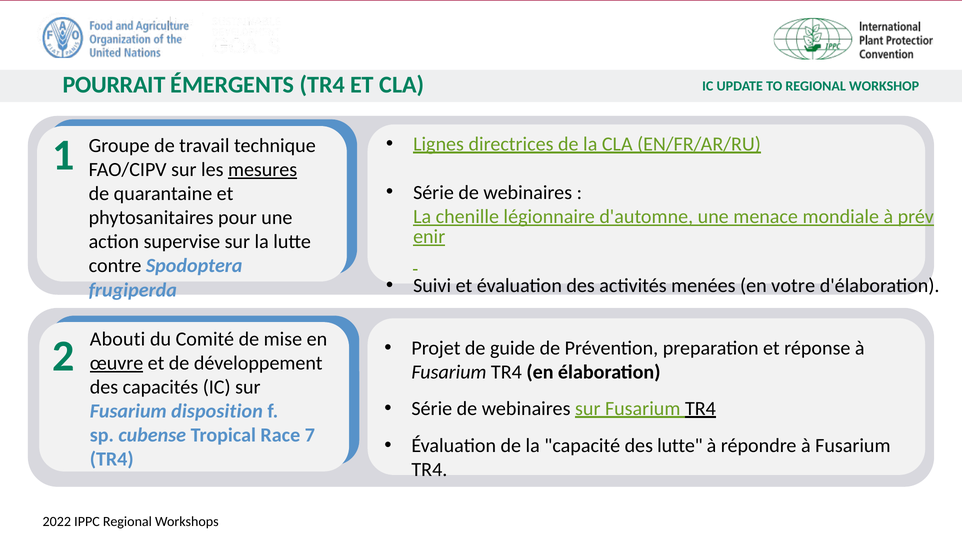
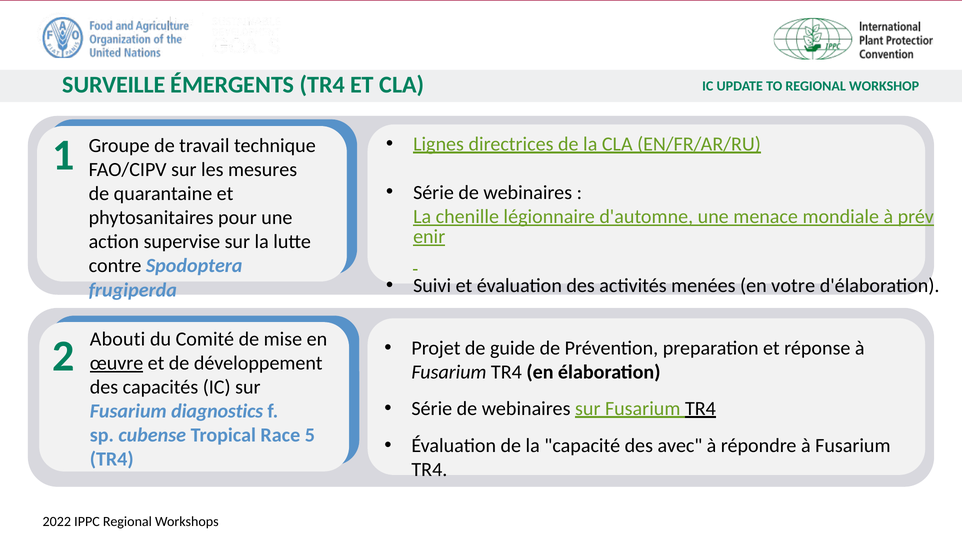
POURRAIT: POURRAIT -> SURVEILLE
mesures underline: present -> none
disposition: disposition -> diagnostics
7: 7 -> 5
des lutte: lutte -> avec
